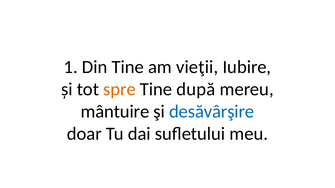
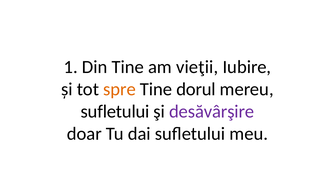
după: după -> dorul
mântuire at (115, 112): mântuire -> sufletului
desăvârşire colour: blue -> purple
